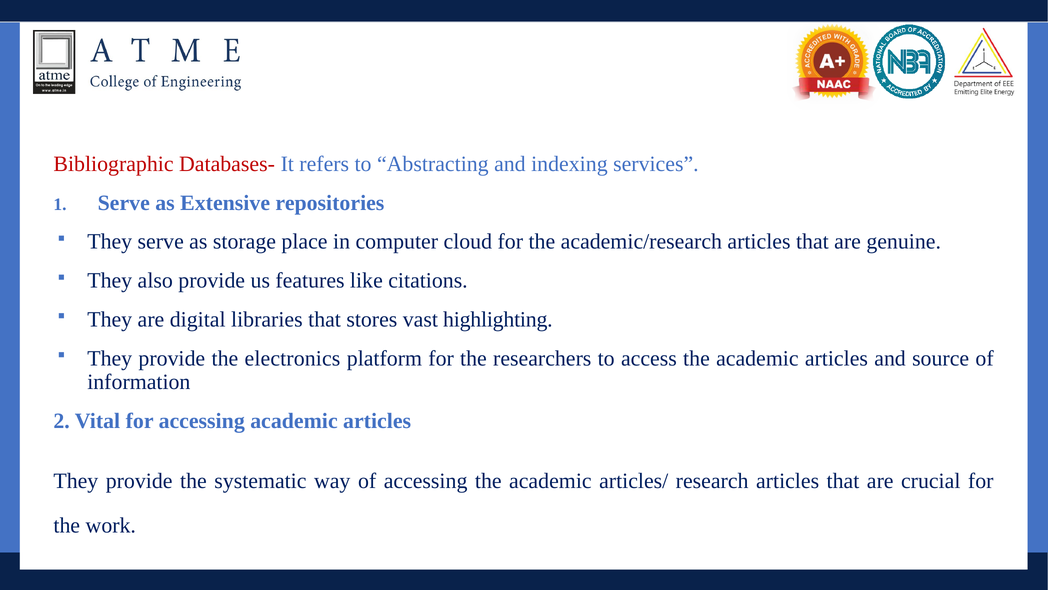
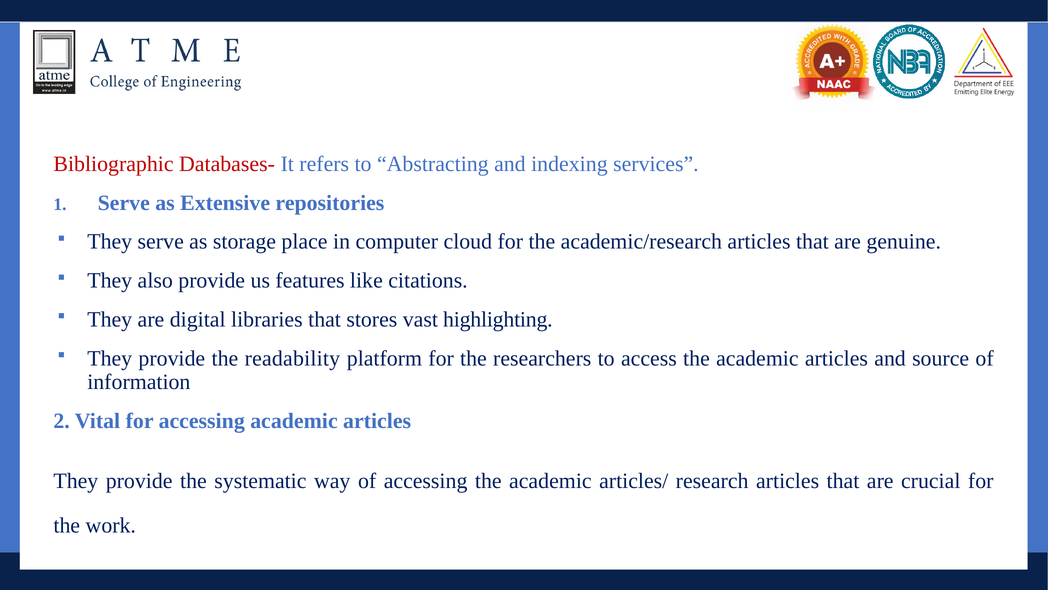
electronics: electronics -> readability
